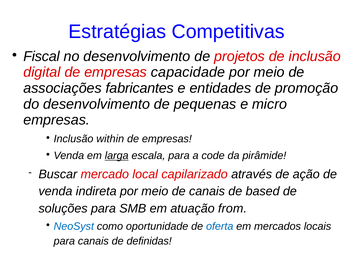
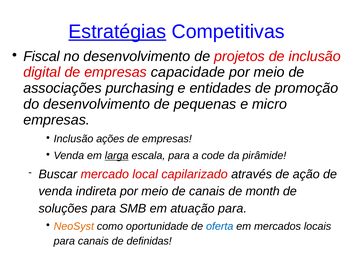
Estratégias underline: none -> present
fabricantes: fabricantes -> purchasing
within: within -> ações
based: based -> month
atuação from: from -> para
NeoSyst colour: blue -> orange
